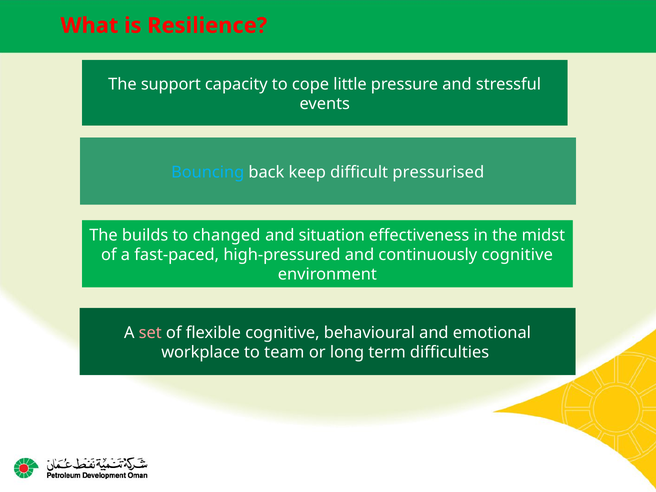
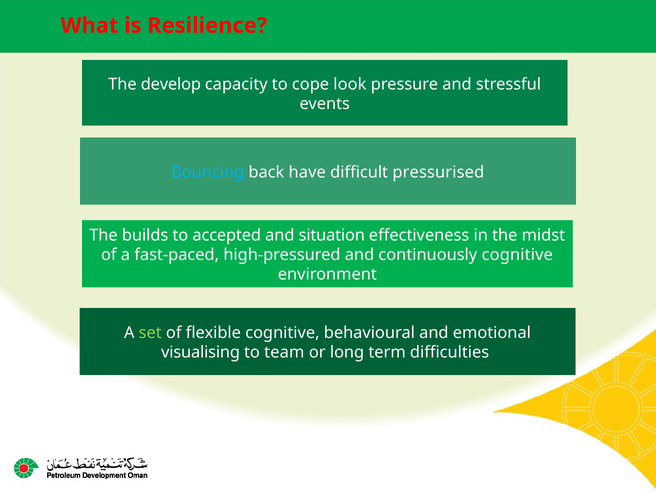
support: support -> develop
little: little -> look
keep: keep -> have
changed: changed -> accepted
set colour: pink -> light green
workplace: workplace -> visualising
